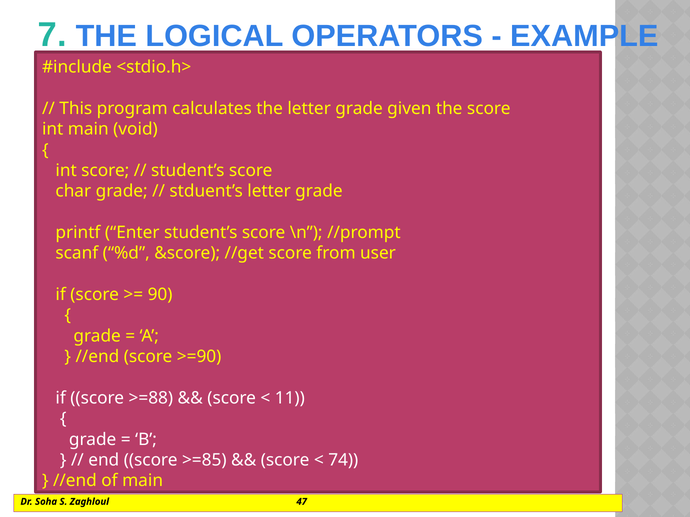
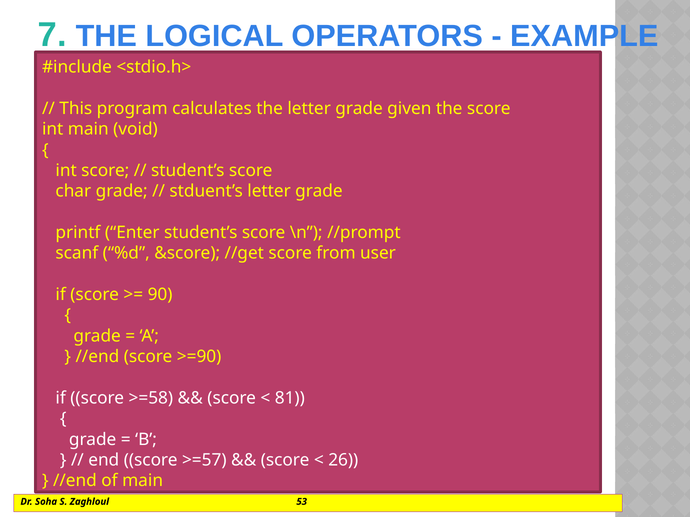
>=88: >=88 -> >=58
11: 11 -> 81
>=85: >=85 -> >=57
74: 74 -> 26
47: 47 -> 53
